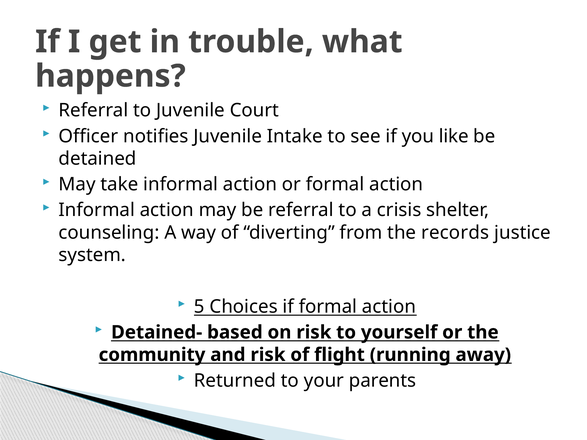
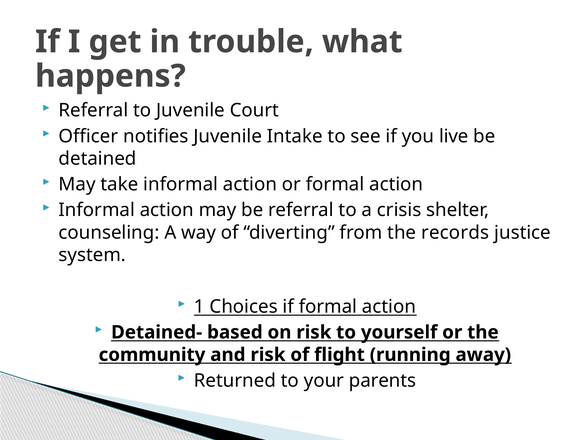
like: like -> live
5: 5 -> 1
